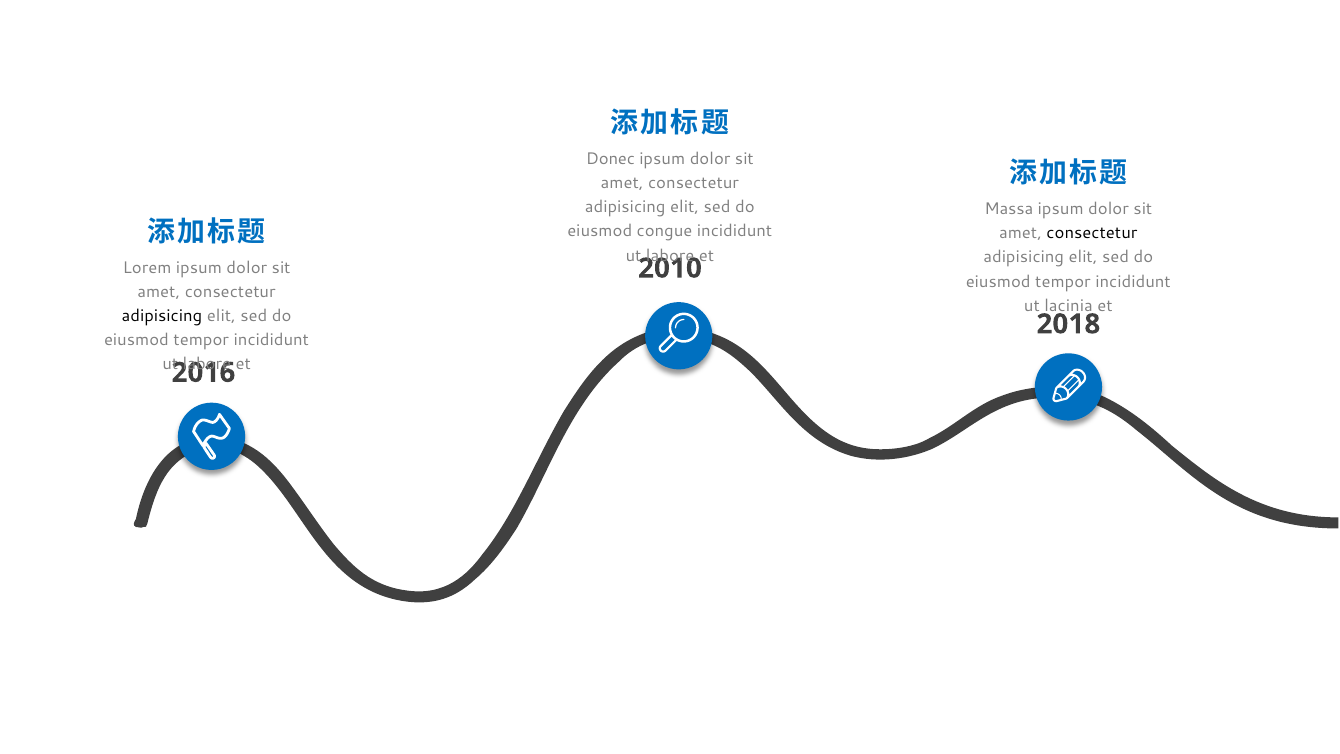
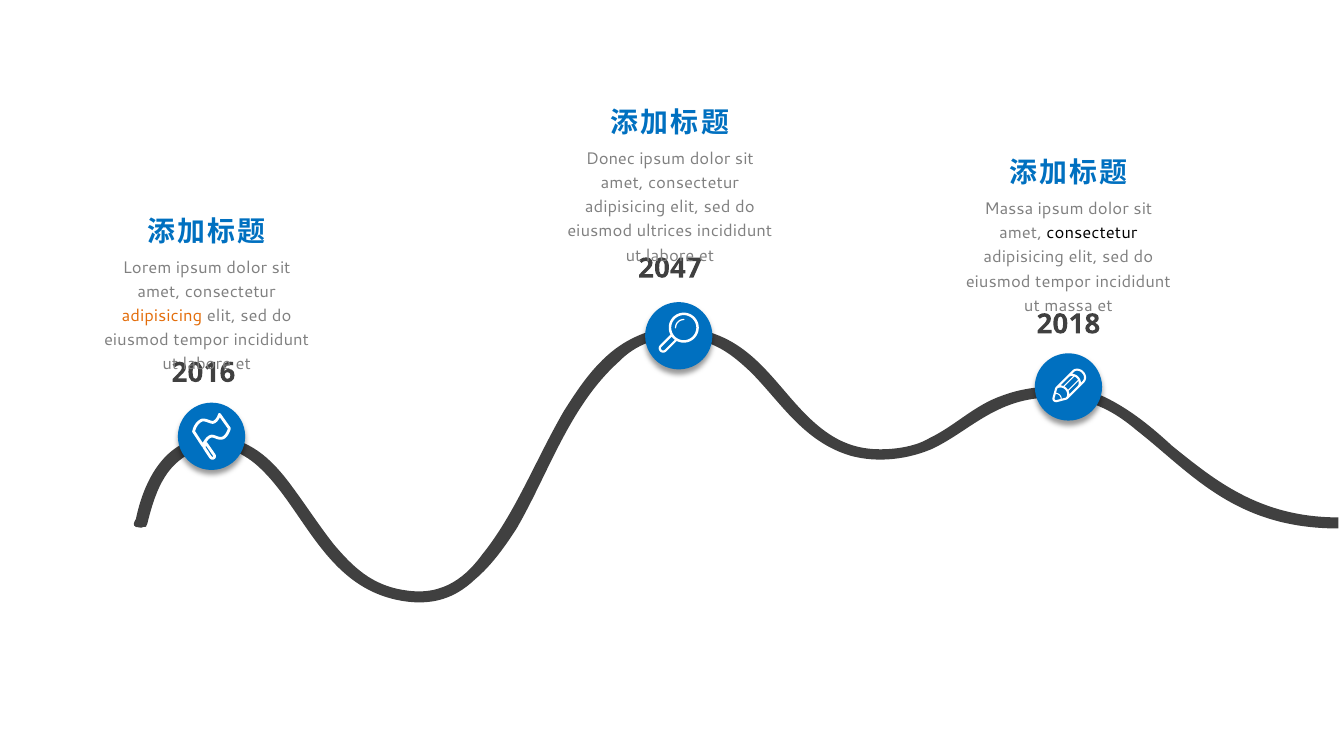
congue: congue -> ultrices
2010: 2010 -> 2047
ut lacinia: lacinia -> massa
adipisicing at (162, 316) colour: black -> orange
